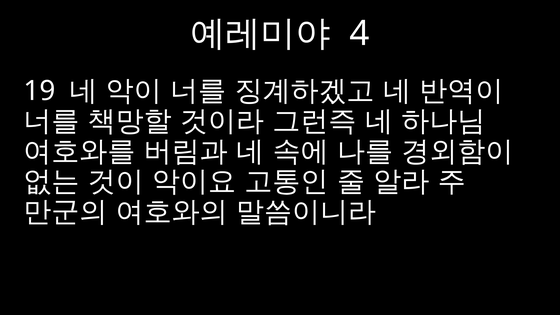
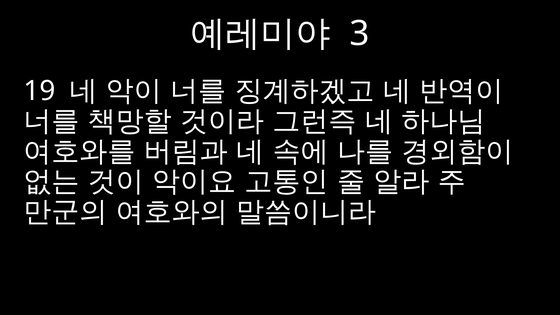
4: 4 -> 3
